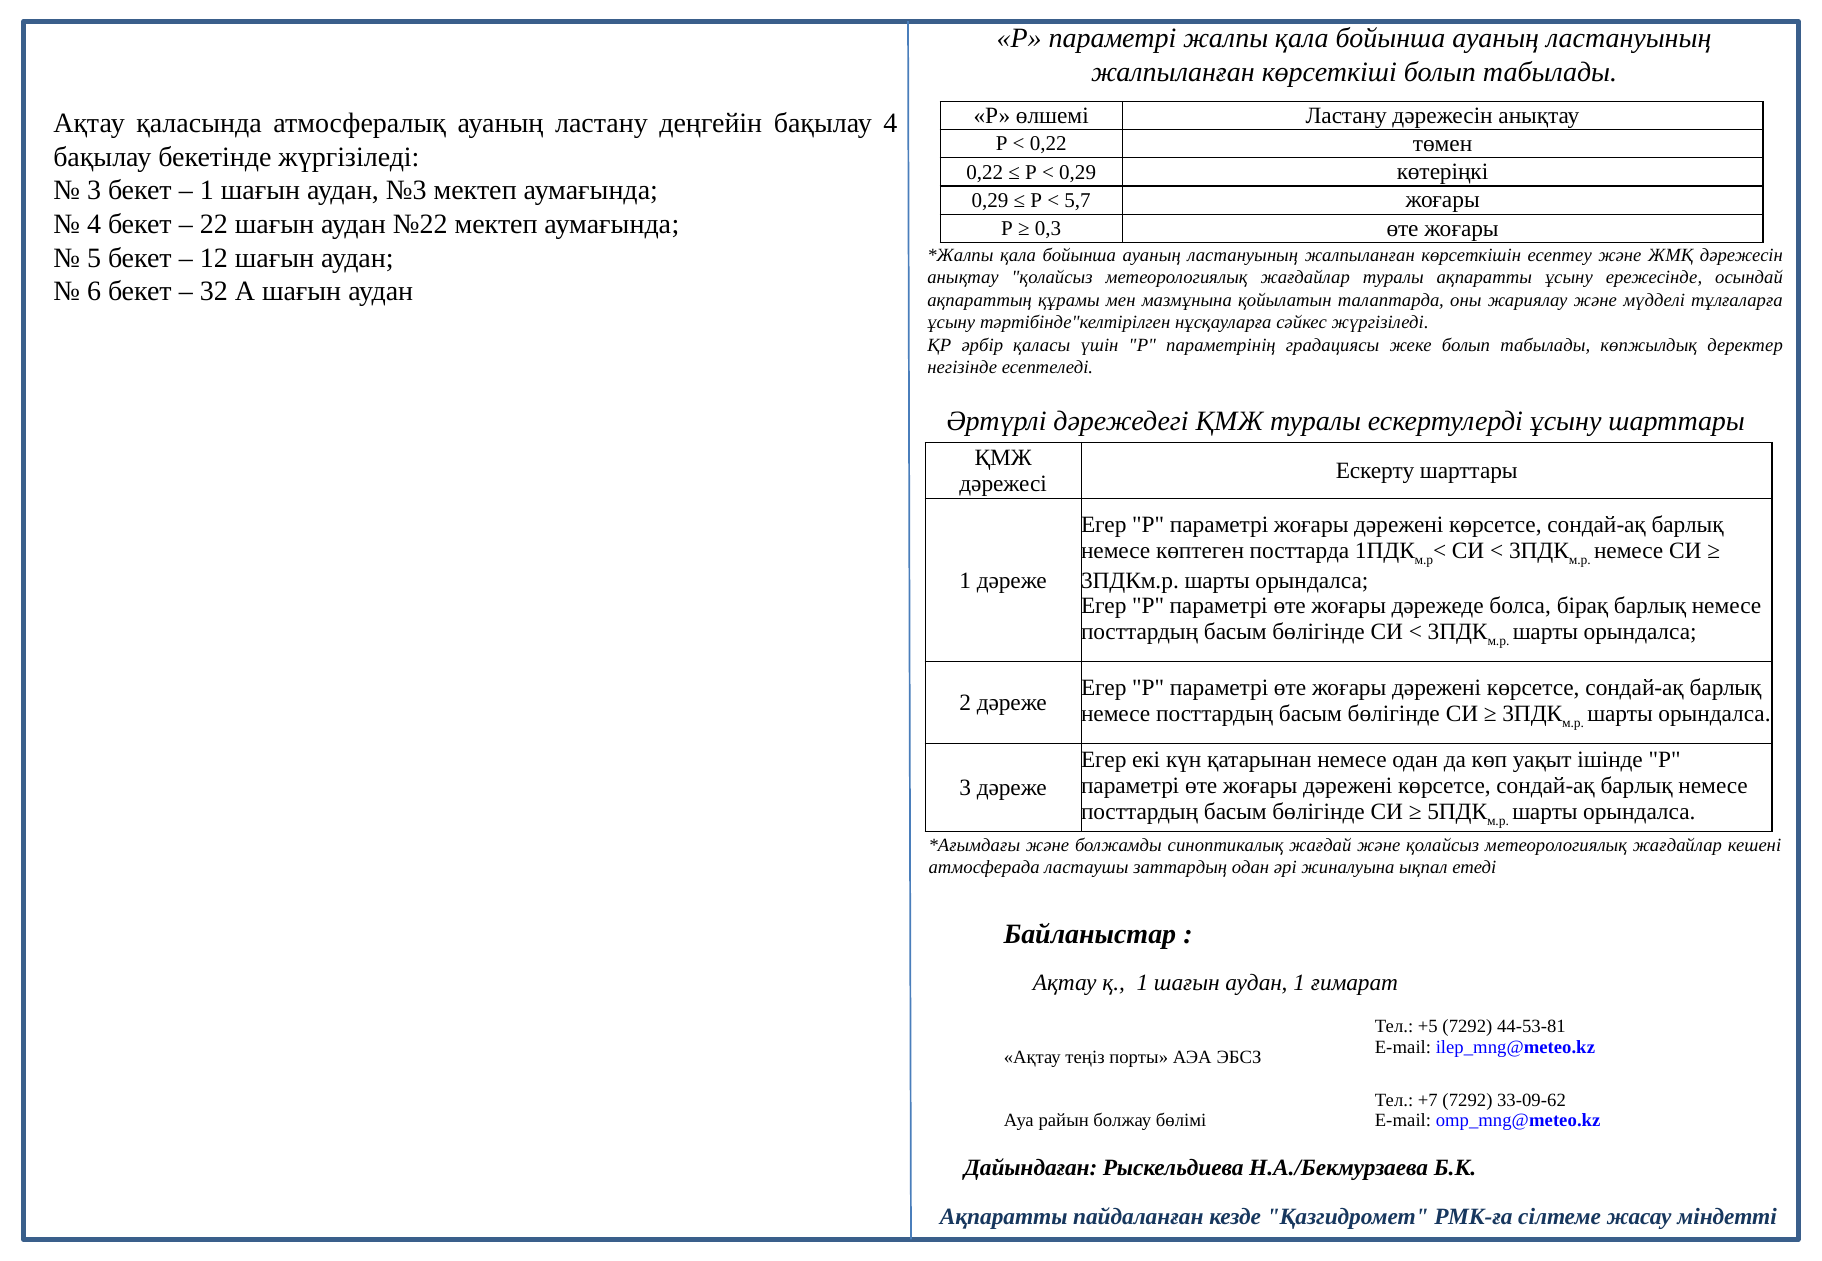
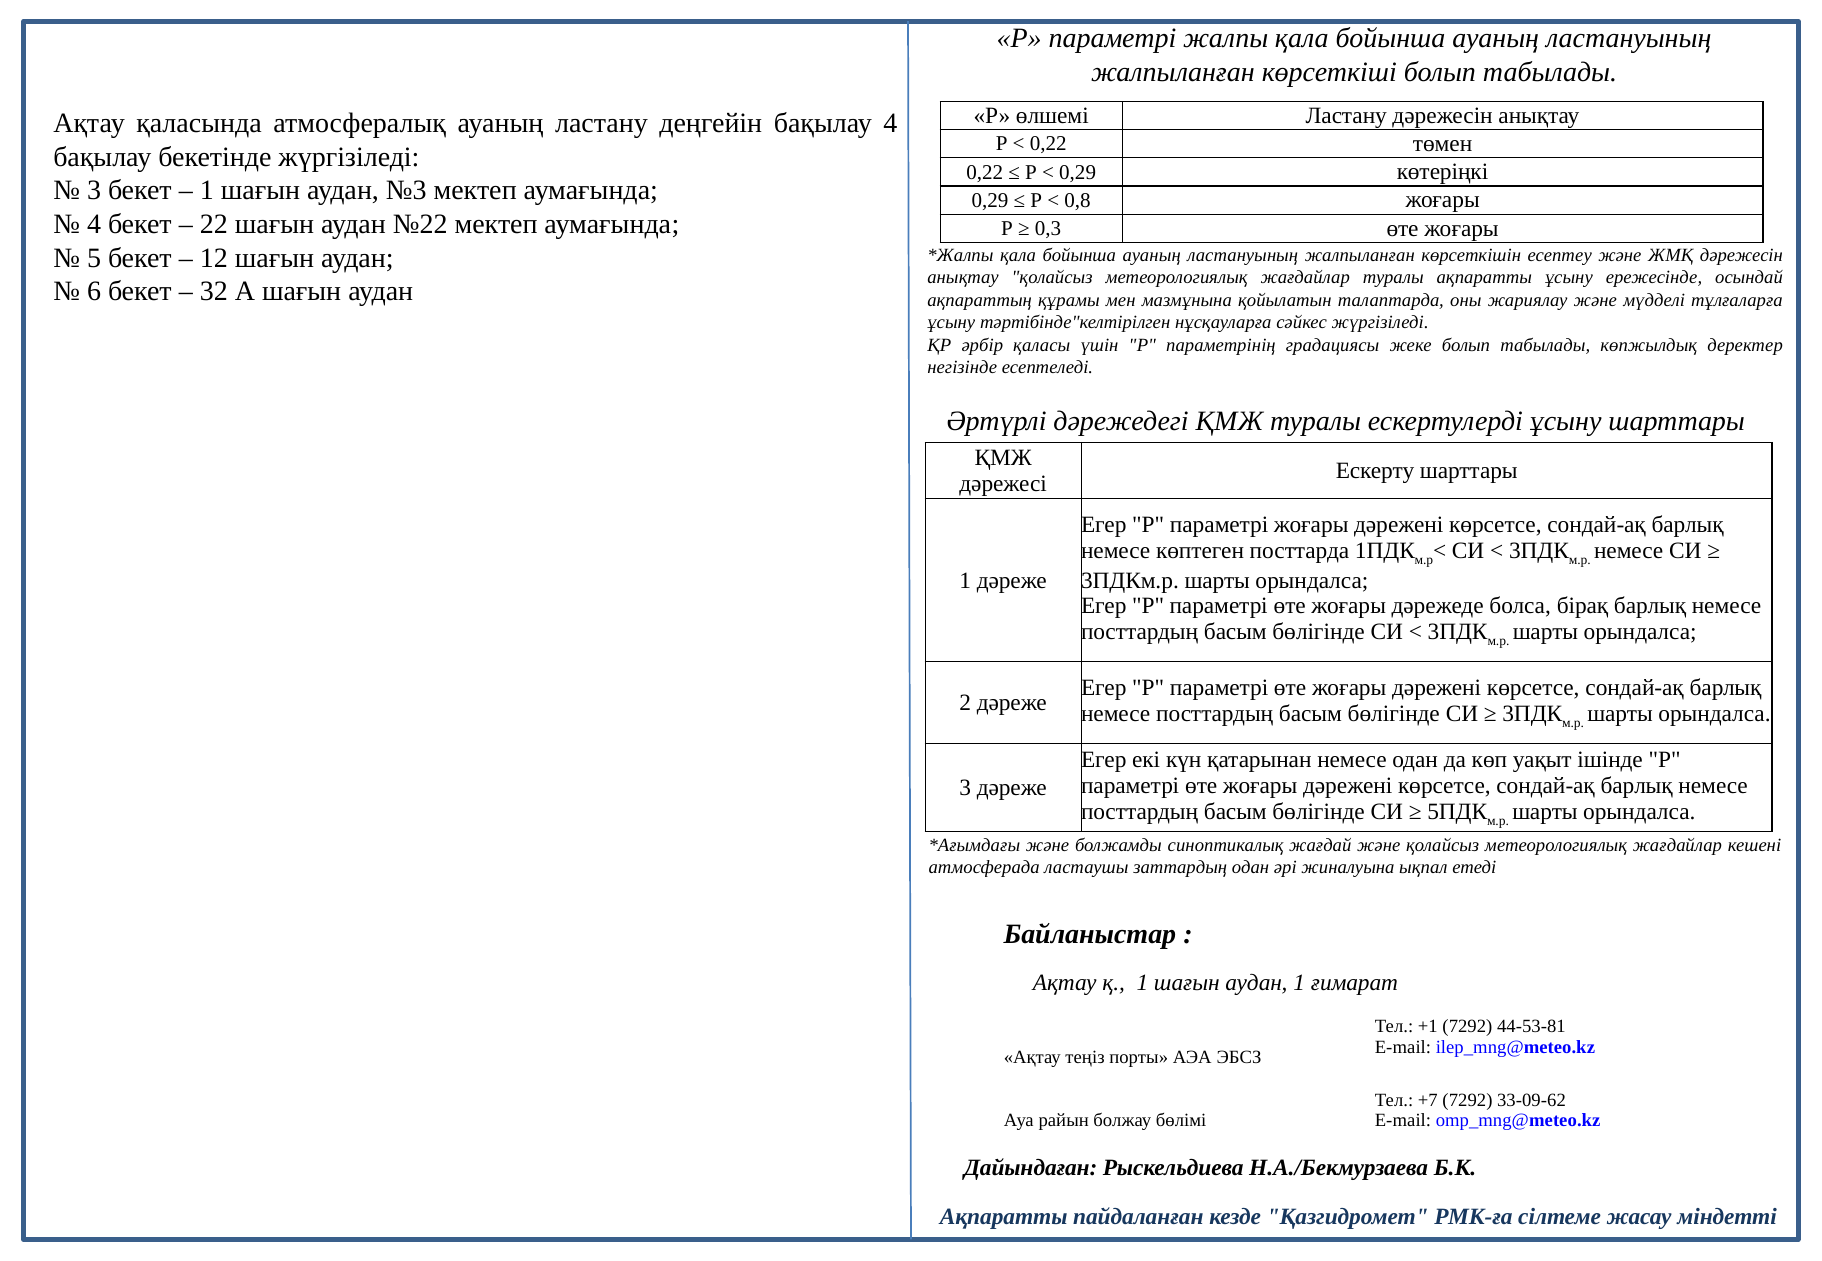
5,7: 5,7 -> 0,8
+5: +5 -> +1
